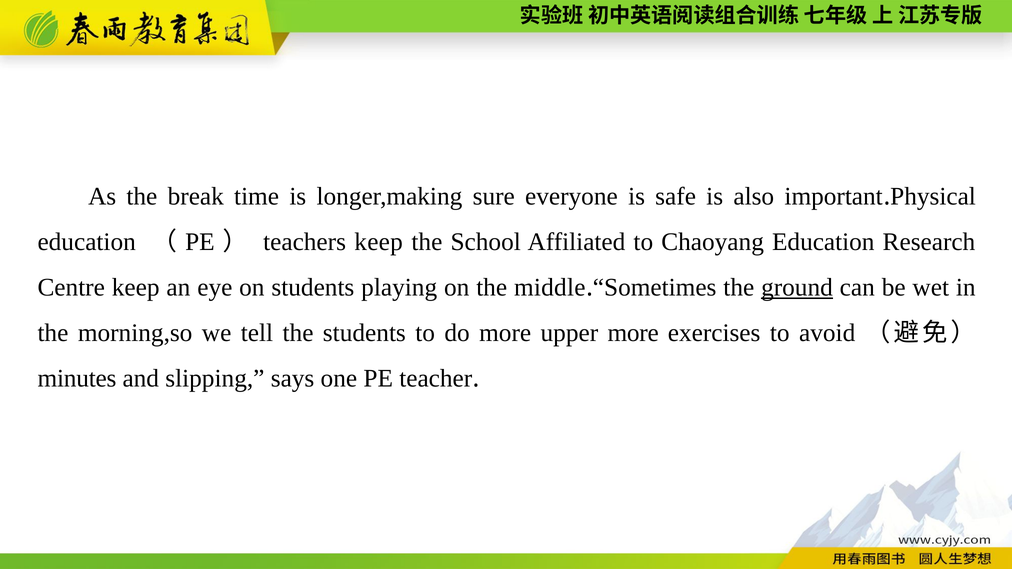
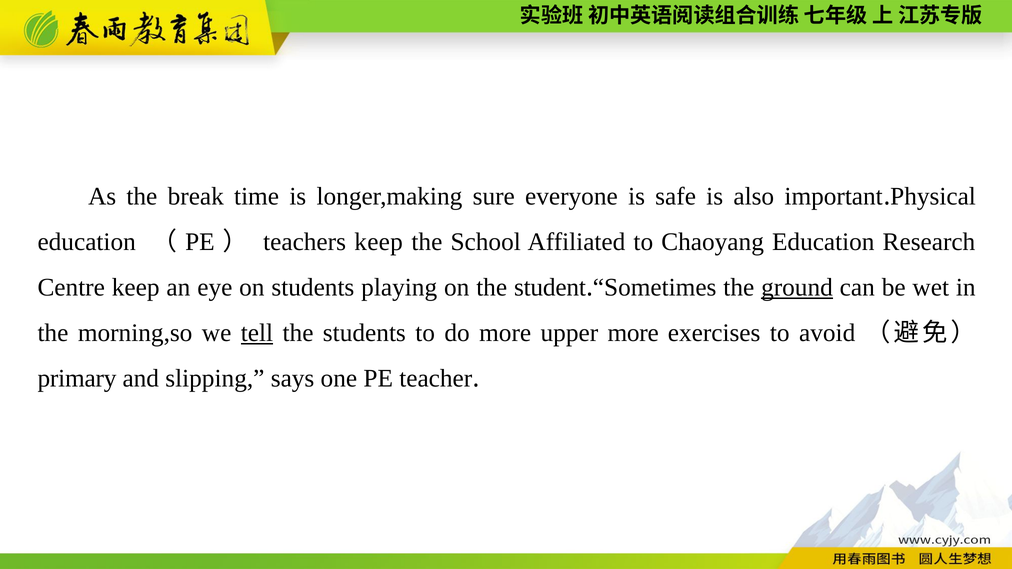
middle: middle -> student
tell underline: none -> present
minutes: minutes -> primary
